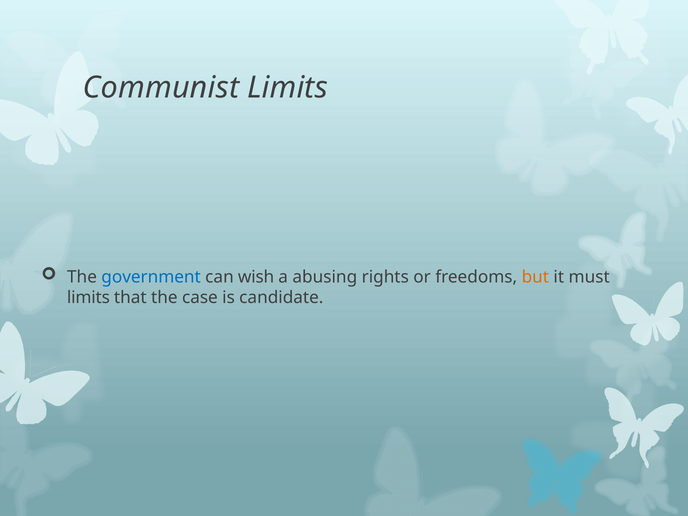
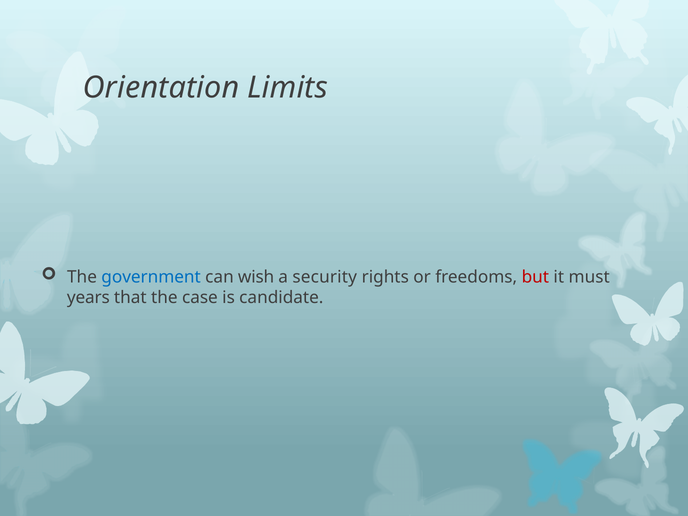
Communist: Communist -> Orientation
abusing: abusing -> security
but colour: orange -> red
limits at (88, 298): limits -> years
